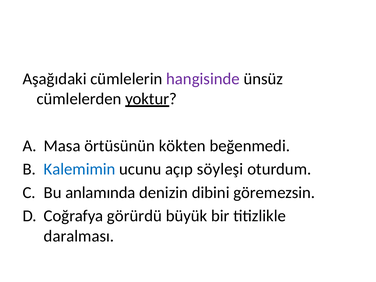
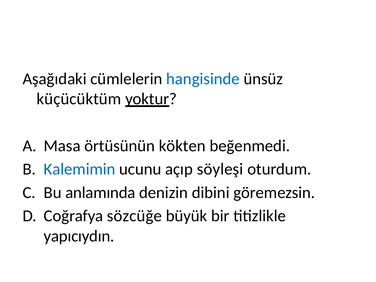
hangisinde colour: purple -> blue
cümlelerden: cümlelerden -> küçücüktüm
görürdü: görürdü -> sözcüğe
daralması: daralması -> yapıcıydın
